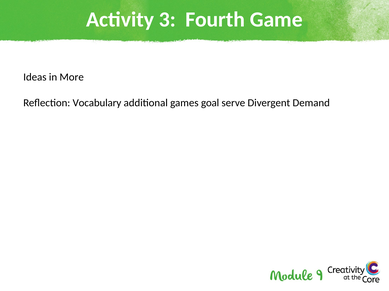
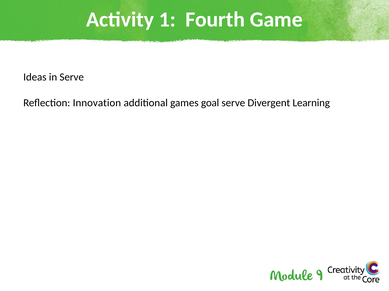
3: 3 -> 1
in More: More -> Serve
Vocabulary: Vocabulary -> Innovation
Demand: Demand -> Learning
